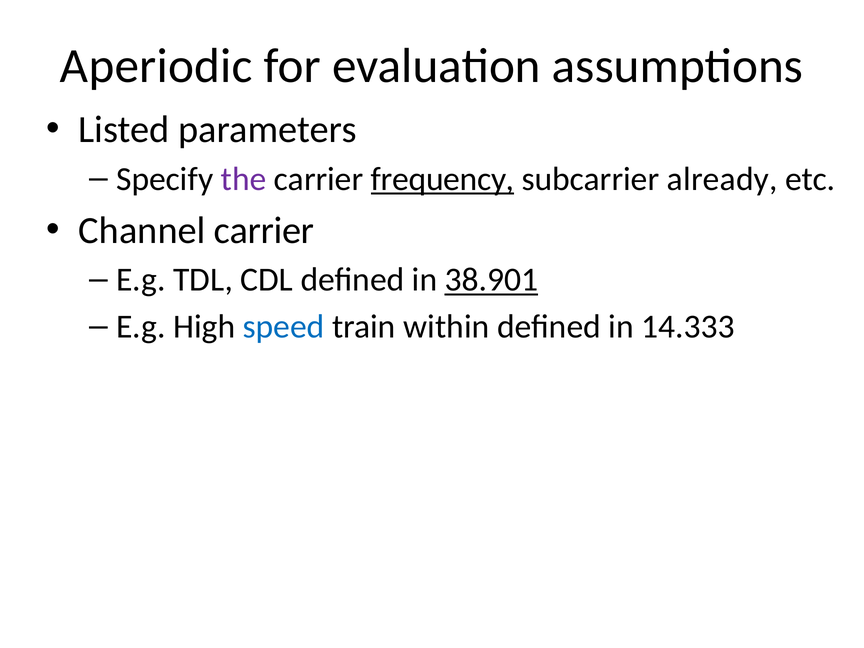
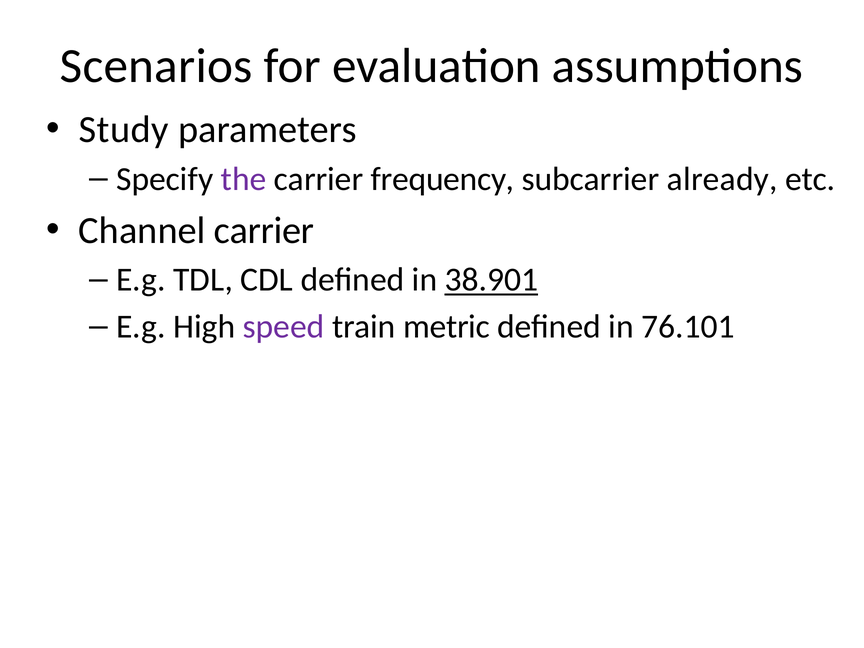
Aperiodic: Aperiodic -> Scenarios
Listed: Listed -> Study
frequency underline: present -> none
speed colour: blue -> purple
within: within -> metric
14.333: 14.333 -> 76.101
